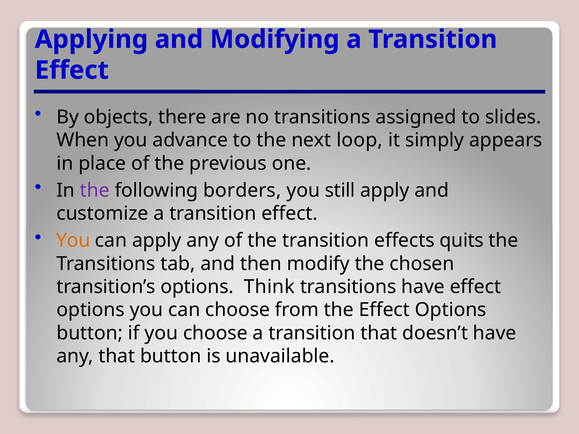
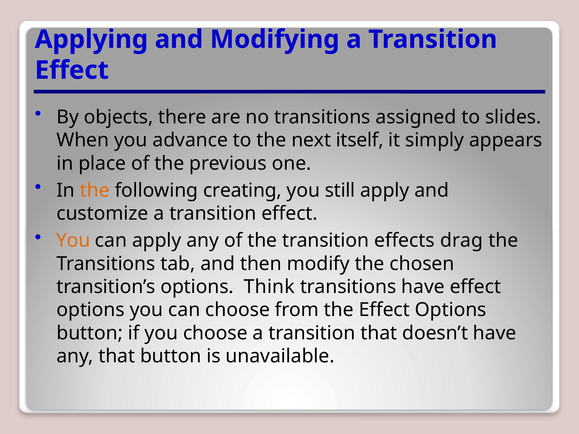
loop: loop -> itself
the at (95, 190) colour: purple -> orange
borders: borders -> creating
quits: quits -> drag
